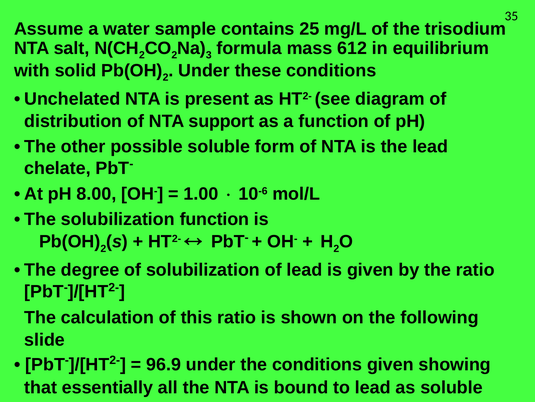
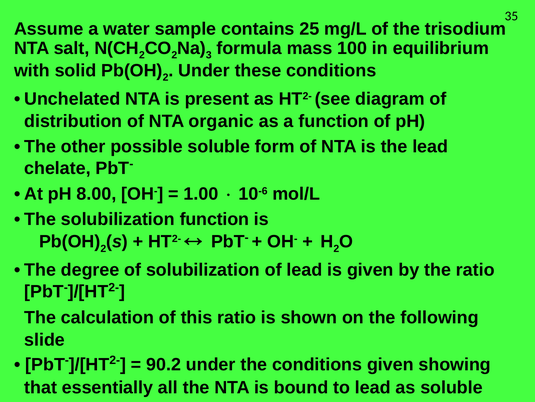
612: 612 -> 100
support: support -> organic
96.9: 96.9 -> 90.2
